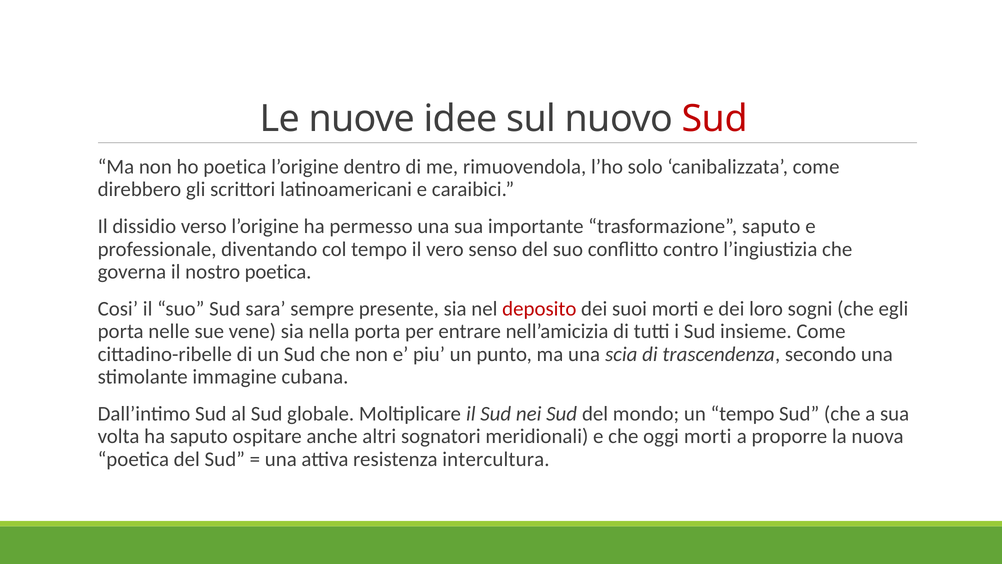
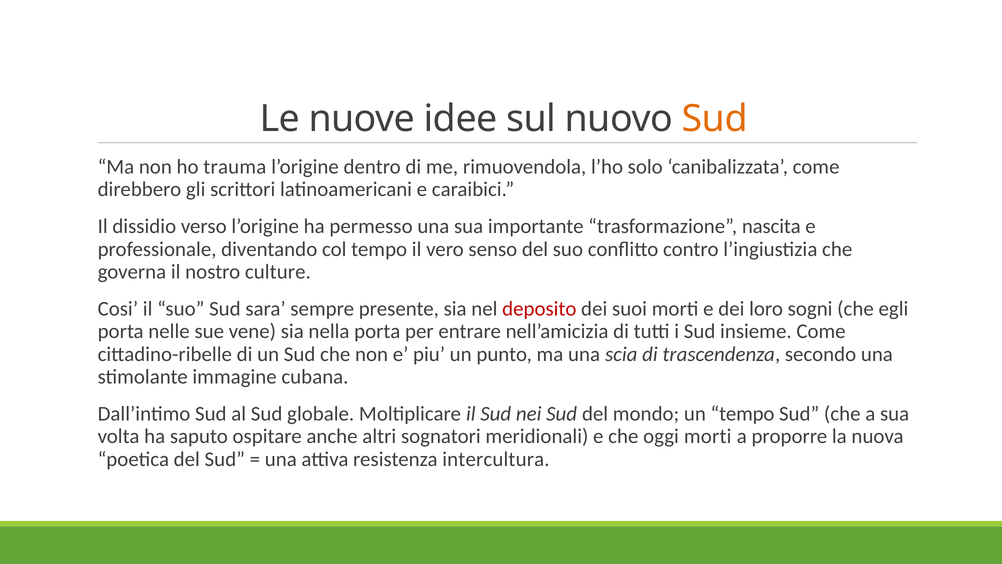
Sud at (715, 119) colour: red -> orange
ho poetica: poetica -> trauma
trasformazione saputo: saputo -> nascita
nostro poetica: poetica -> culture
